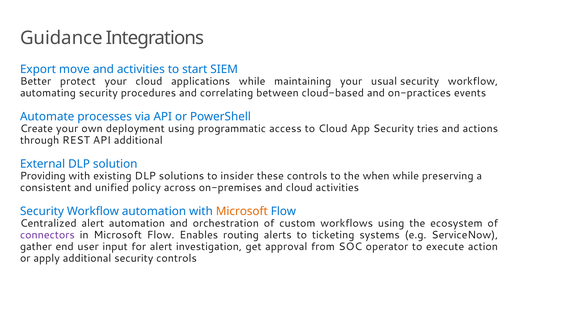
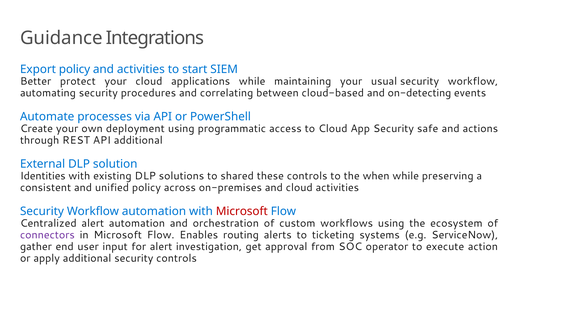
Export move: move -> policy
on-practices: on-practices -> on-detecting
tries: tries -> safe
Providing: Providing -> Identities
insider: insider -> shared
Microsoft at (242, 211) colour: orange -> red
